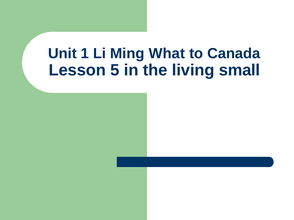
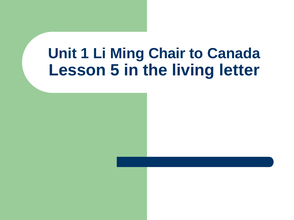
What: What -> Chair
small: small -> letter
